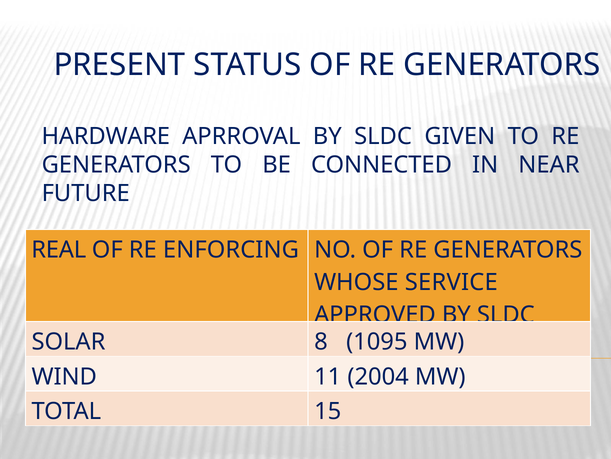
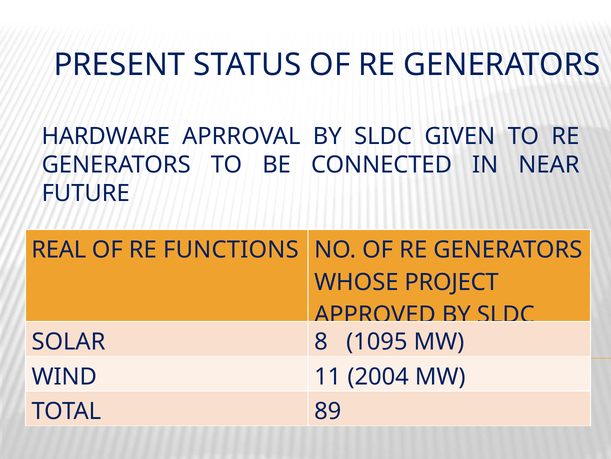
ENFORCING: ENFORCING -> FUNCTIONS
SERVICE: SERVICE -> PROJECT
15: 15 -> 89
